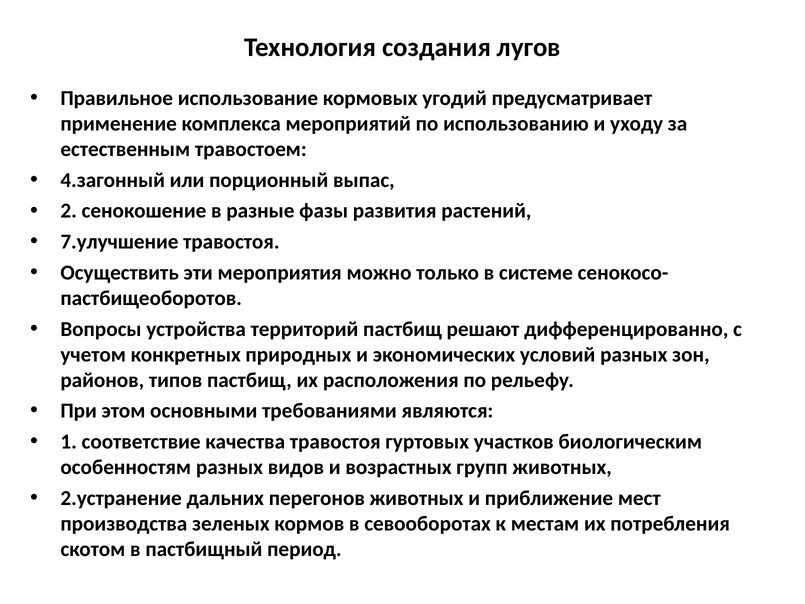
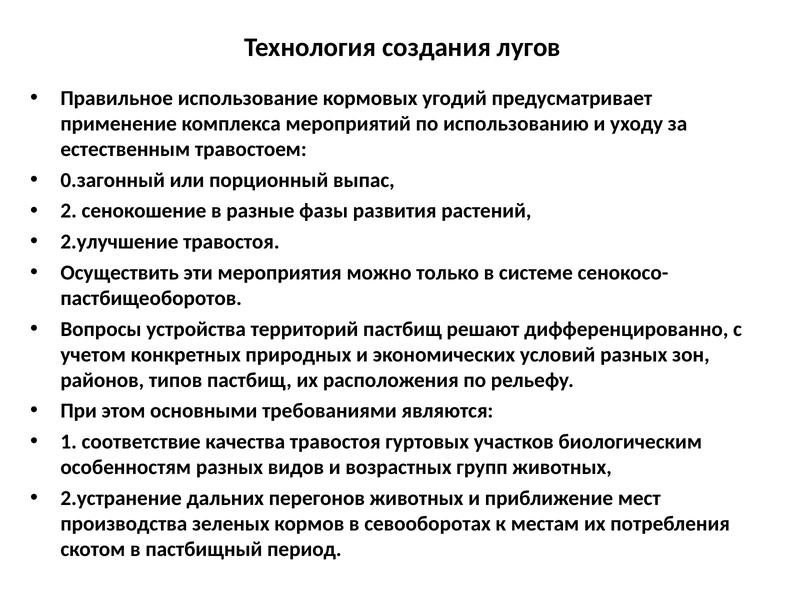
4.загонный: 4.загонный -> 0.загонный
7.улучшение: 7.улучшение -> 2.улучшение
